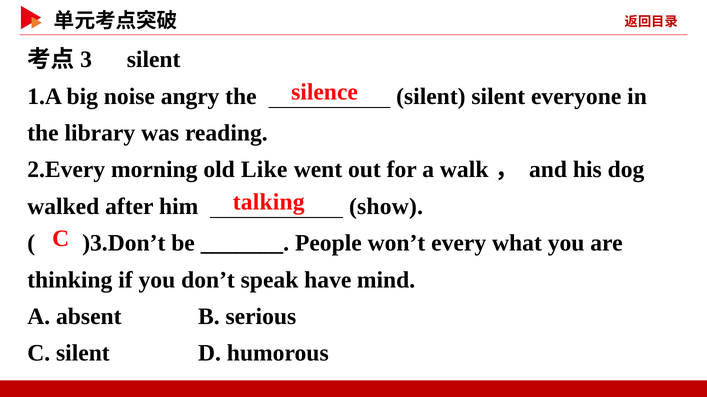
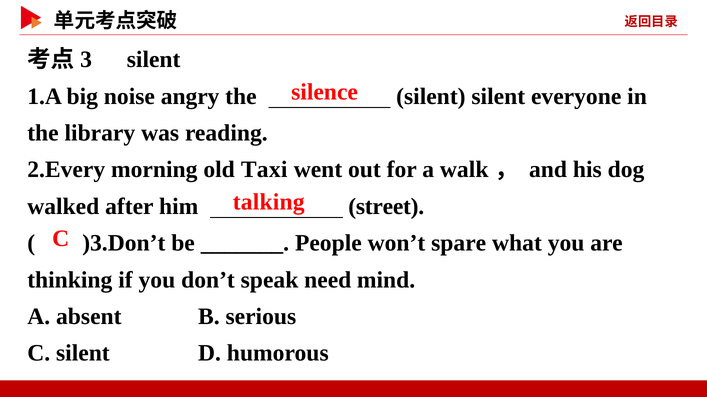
Like: Like -> Taxi
show: show -> street
every: every -> spare
have: have -> need
